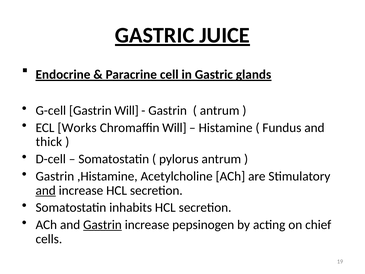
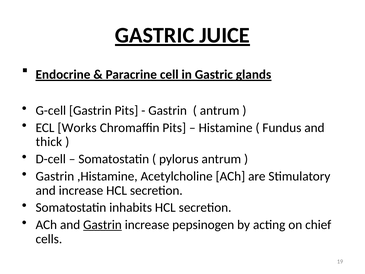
Gastrin Will: Will -> Pits
Chromaffin Will: Will -> Pits
and at (46, 190) underline: present -> none
